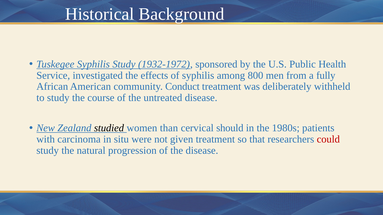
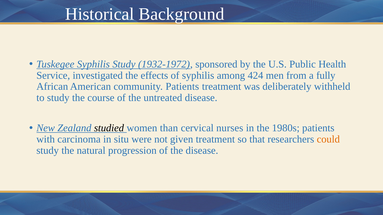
800: 800 -> 424
community Conduct: Conduct -> Patients
should: should -> nurses
could colour: red -> orange
